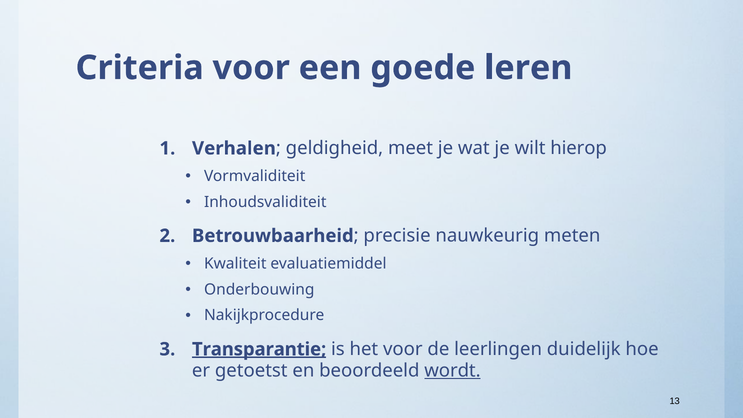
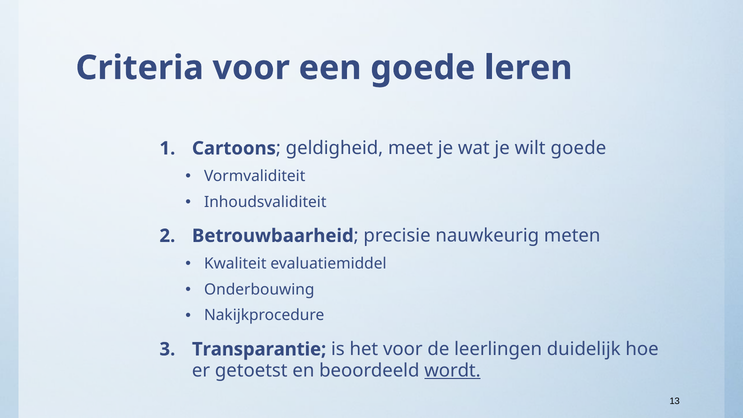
Verhalen: Verhalen -> Cartoons
wilt hierop: hierop -> goede
Transparantie underline: present -> none
